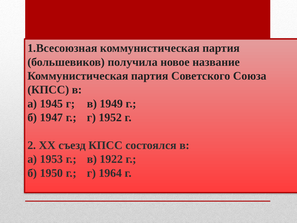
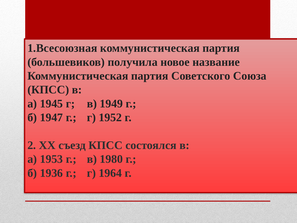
1922: 1922 -> 1980
1950: 1950 -> 1936
